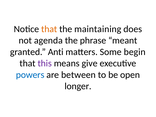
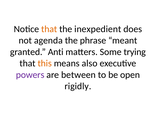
maintaining: maintaining -> inexpedient
begin: begin -> trying
this colour: purple -> orange
give: give -> also
powers colour: blue -> purple
longer: longer -> rigidly
